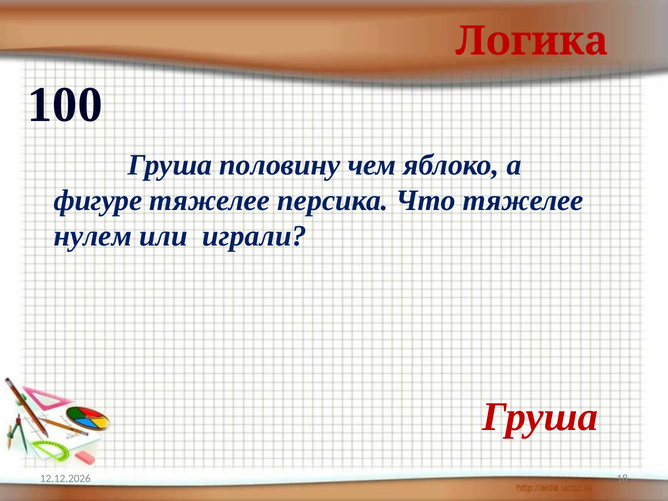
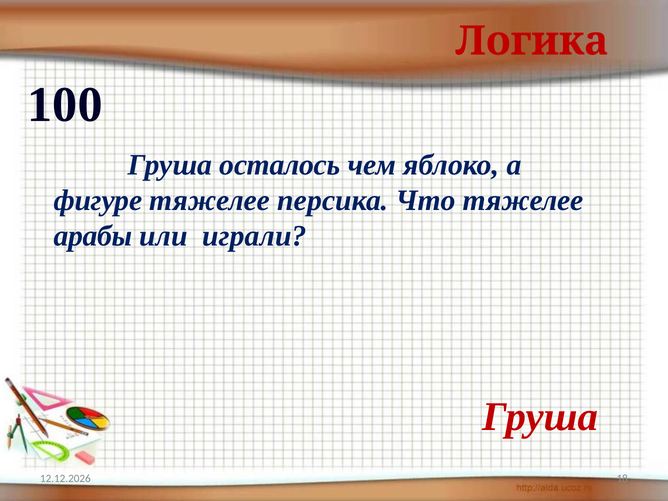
половину: половину -> осталось
нулем: нулем -> арабы
